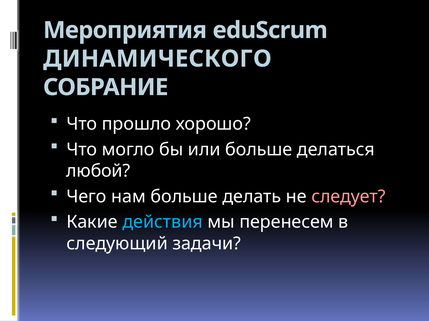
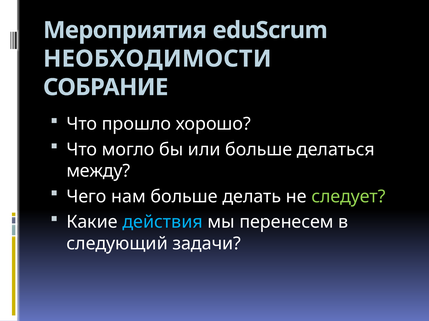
ДИНАМИЧЕСКОГО: ДИНАМИЧЕСКОГО -> НЕОБХОДИМОСТИ
любой: любой -> между
следует colour: pink -> light green
